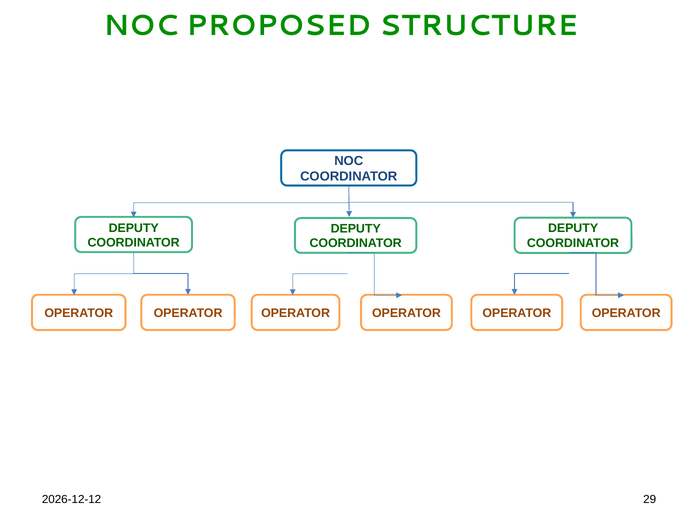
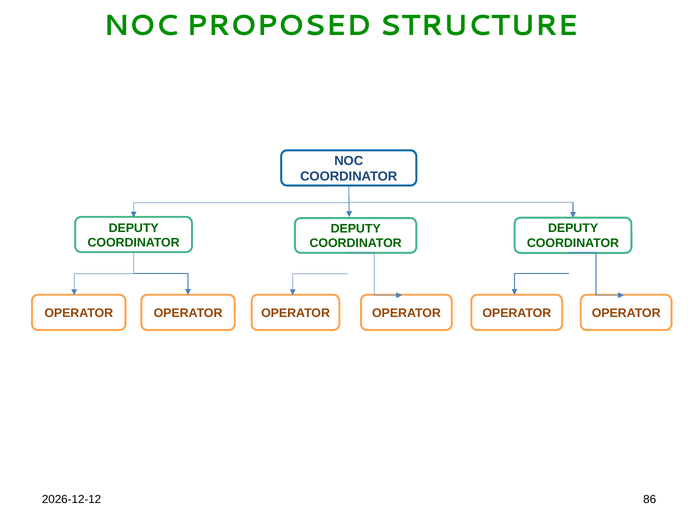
29: 29 -> 86
